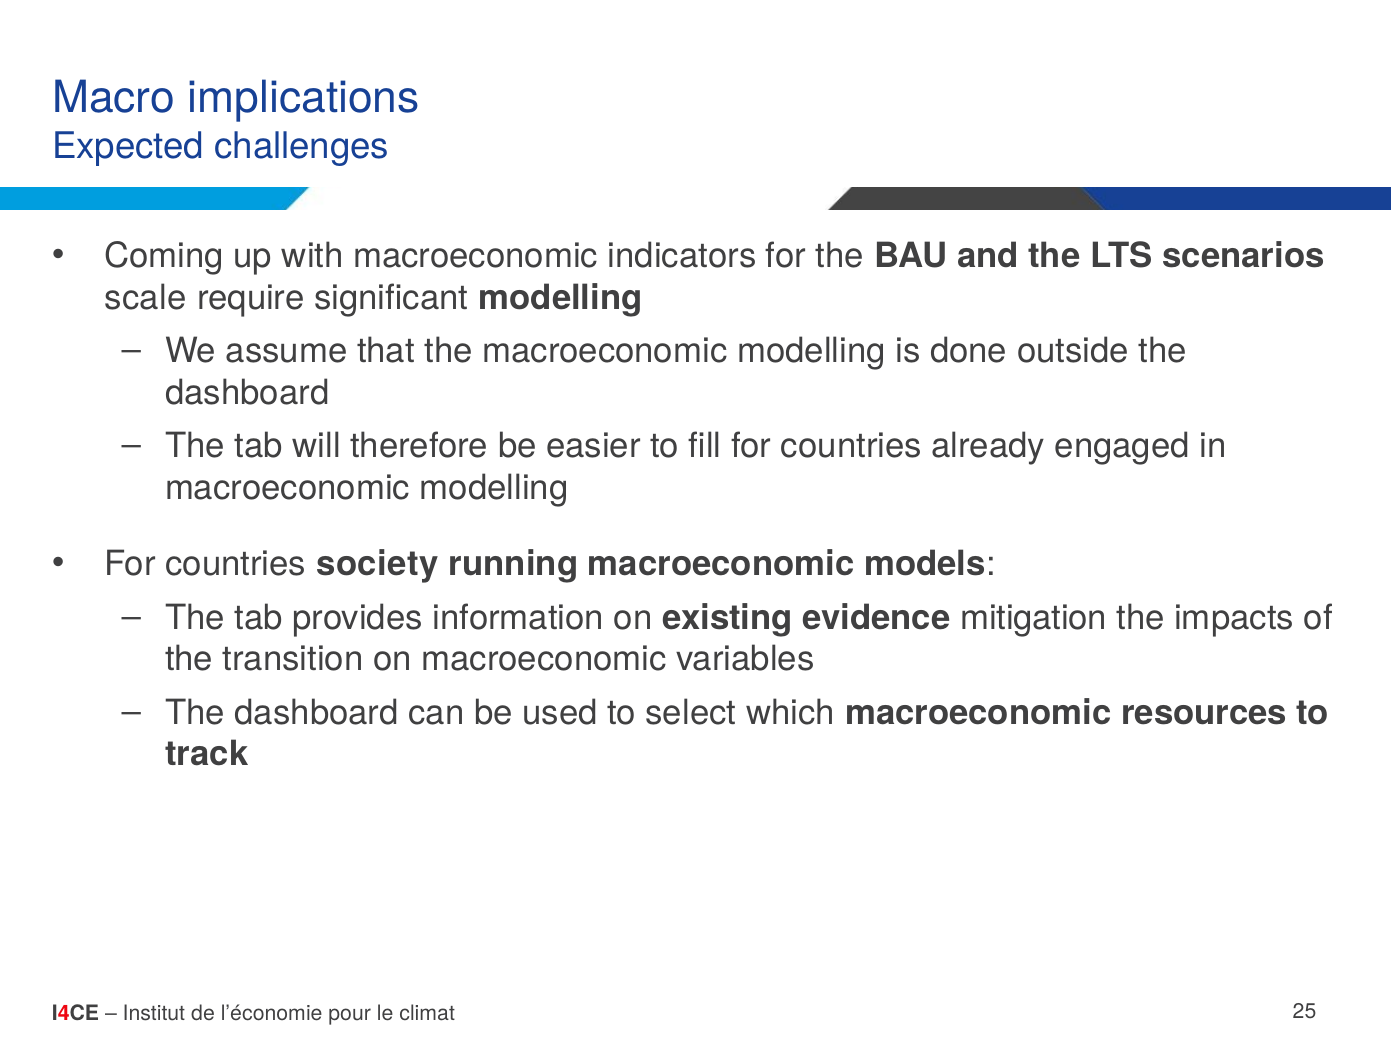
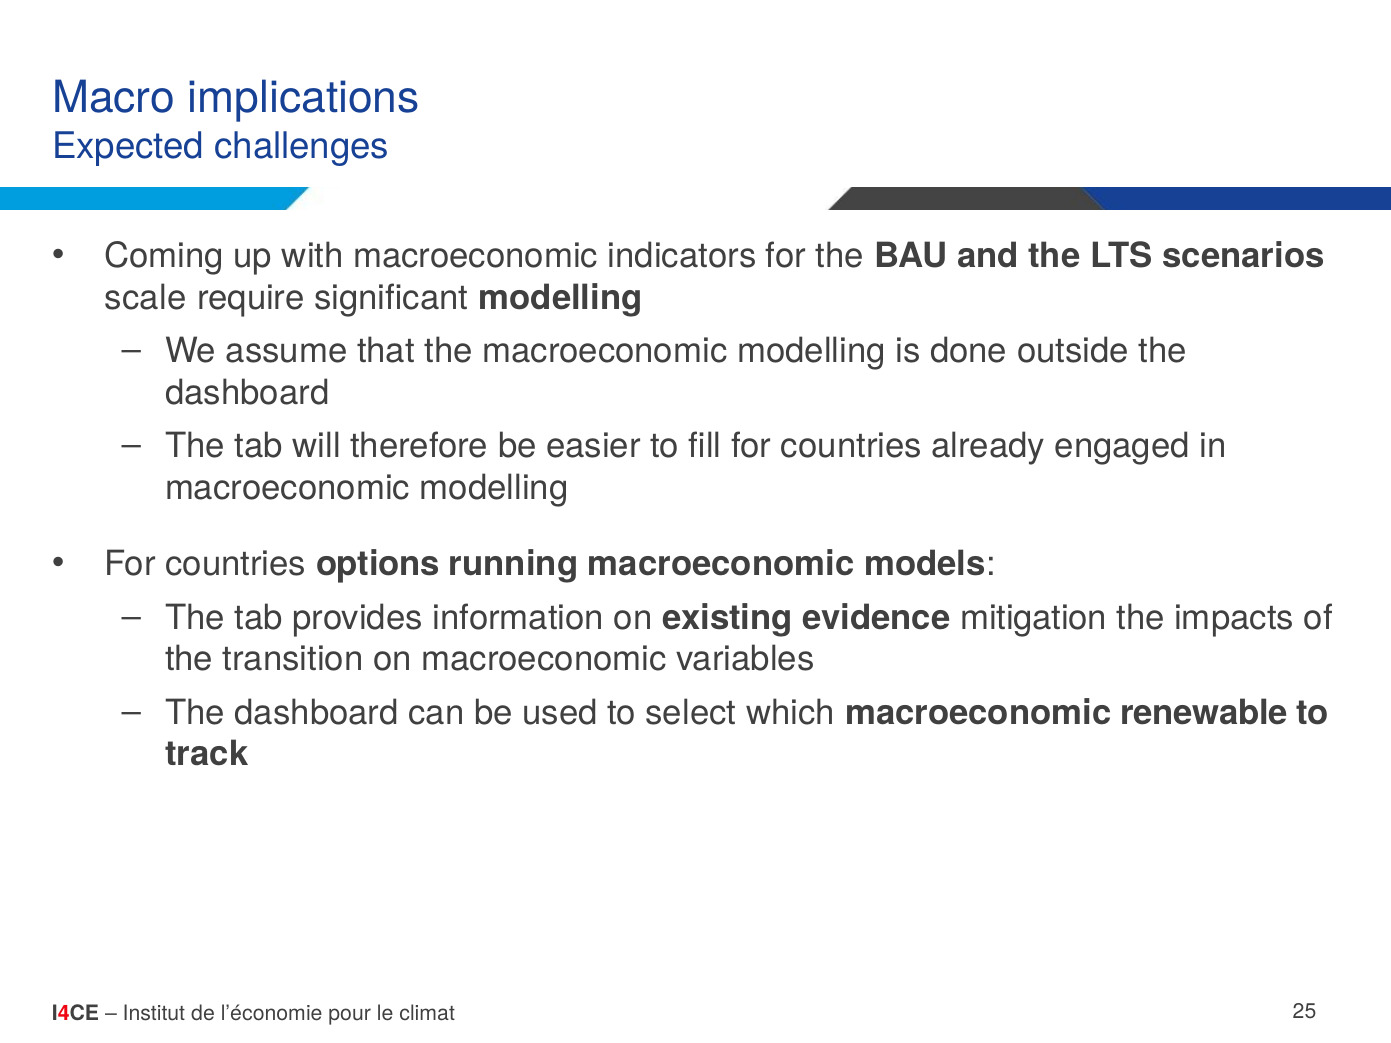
society: society -> options
resources: resources -> renewable
